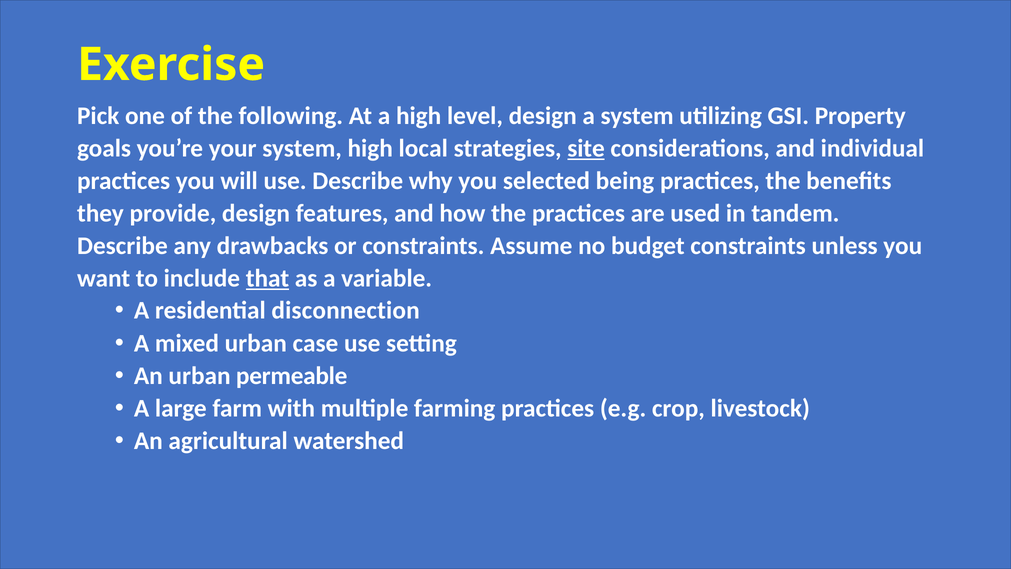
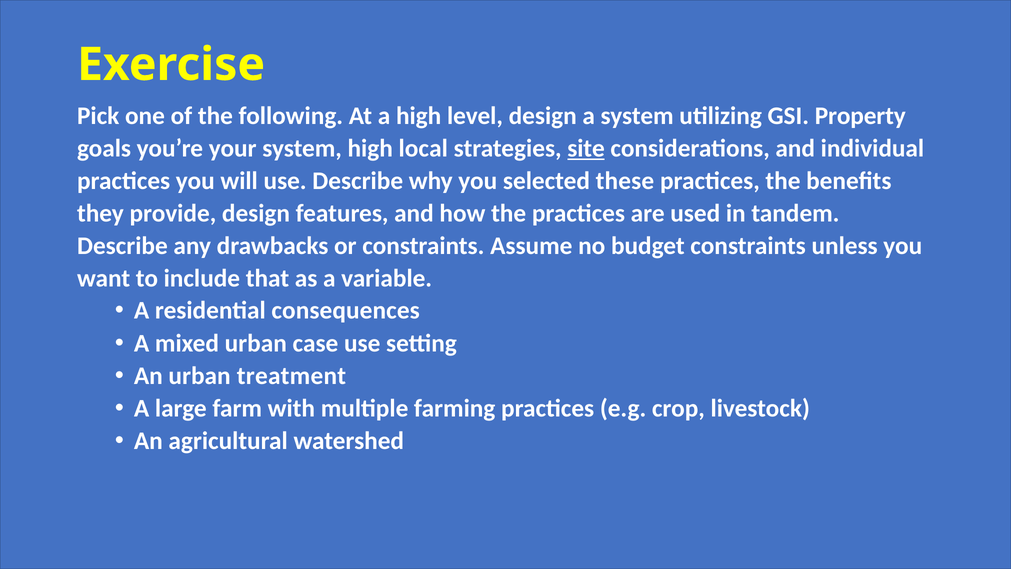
being: being -> these
that underline: present -> none
disconnection: disconnection -> consequences
permeable: permeable -> treatment
